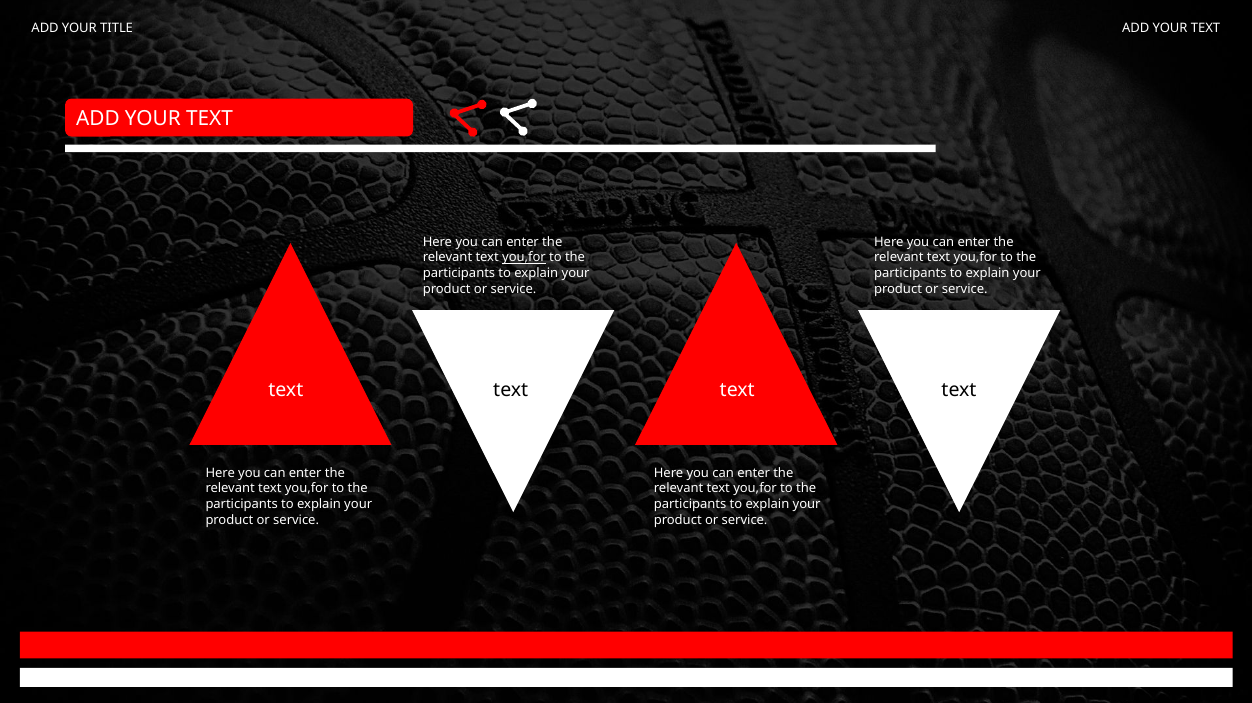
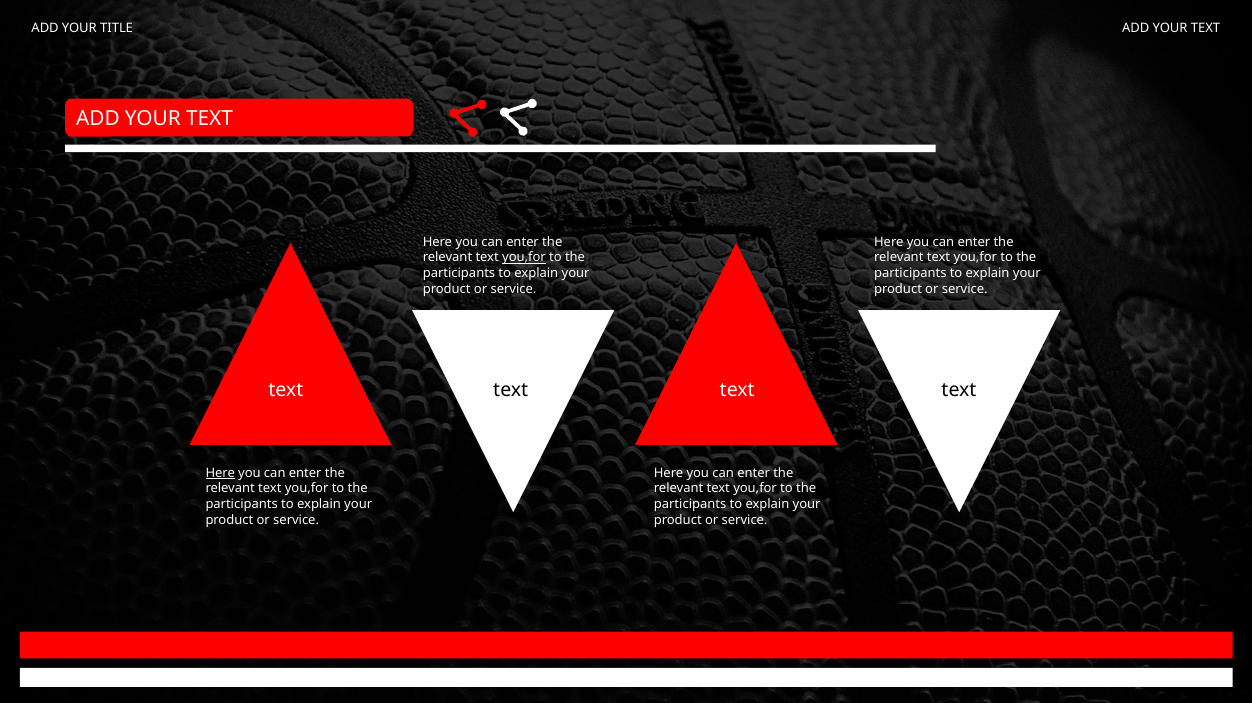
Here at (220, 473) underline: none -> present
